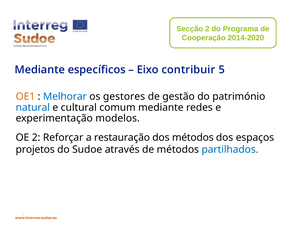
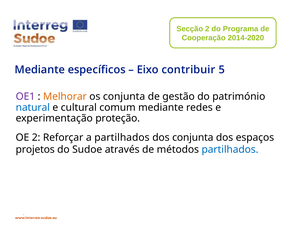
OE1 colour: orange -> purple
Melhorar colour: blue -> orange
os gestores: gestores -> conjunta
modelos: modelos -> proteção
a restauração: restauração -> partilhados
dos métodos: métodos -> conjunta
